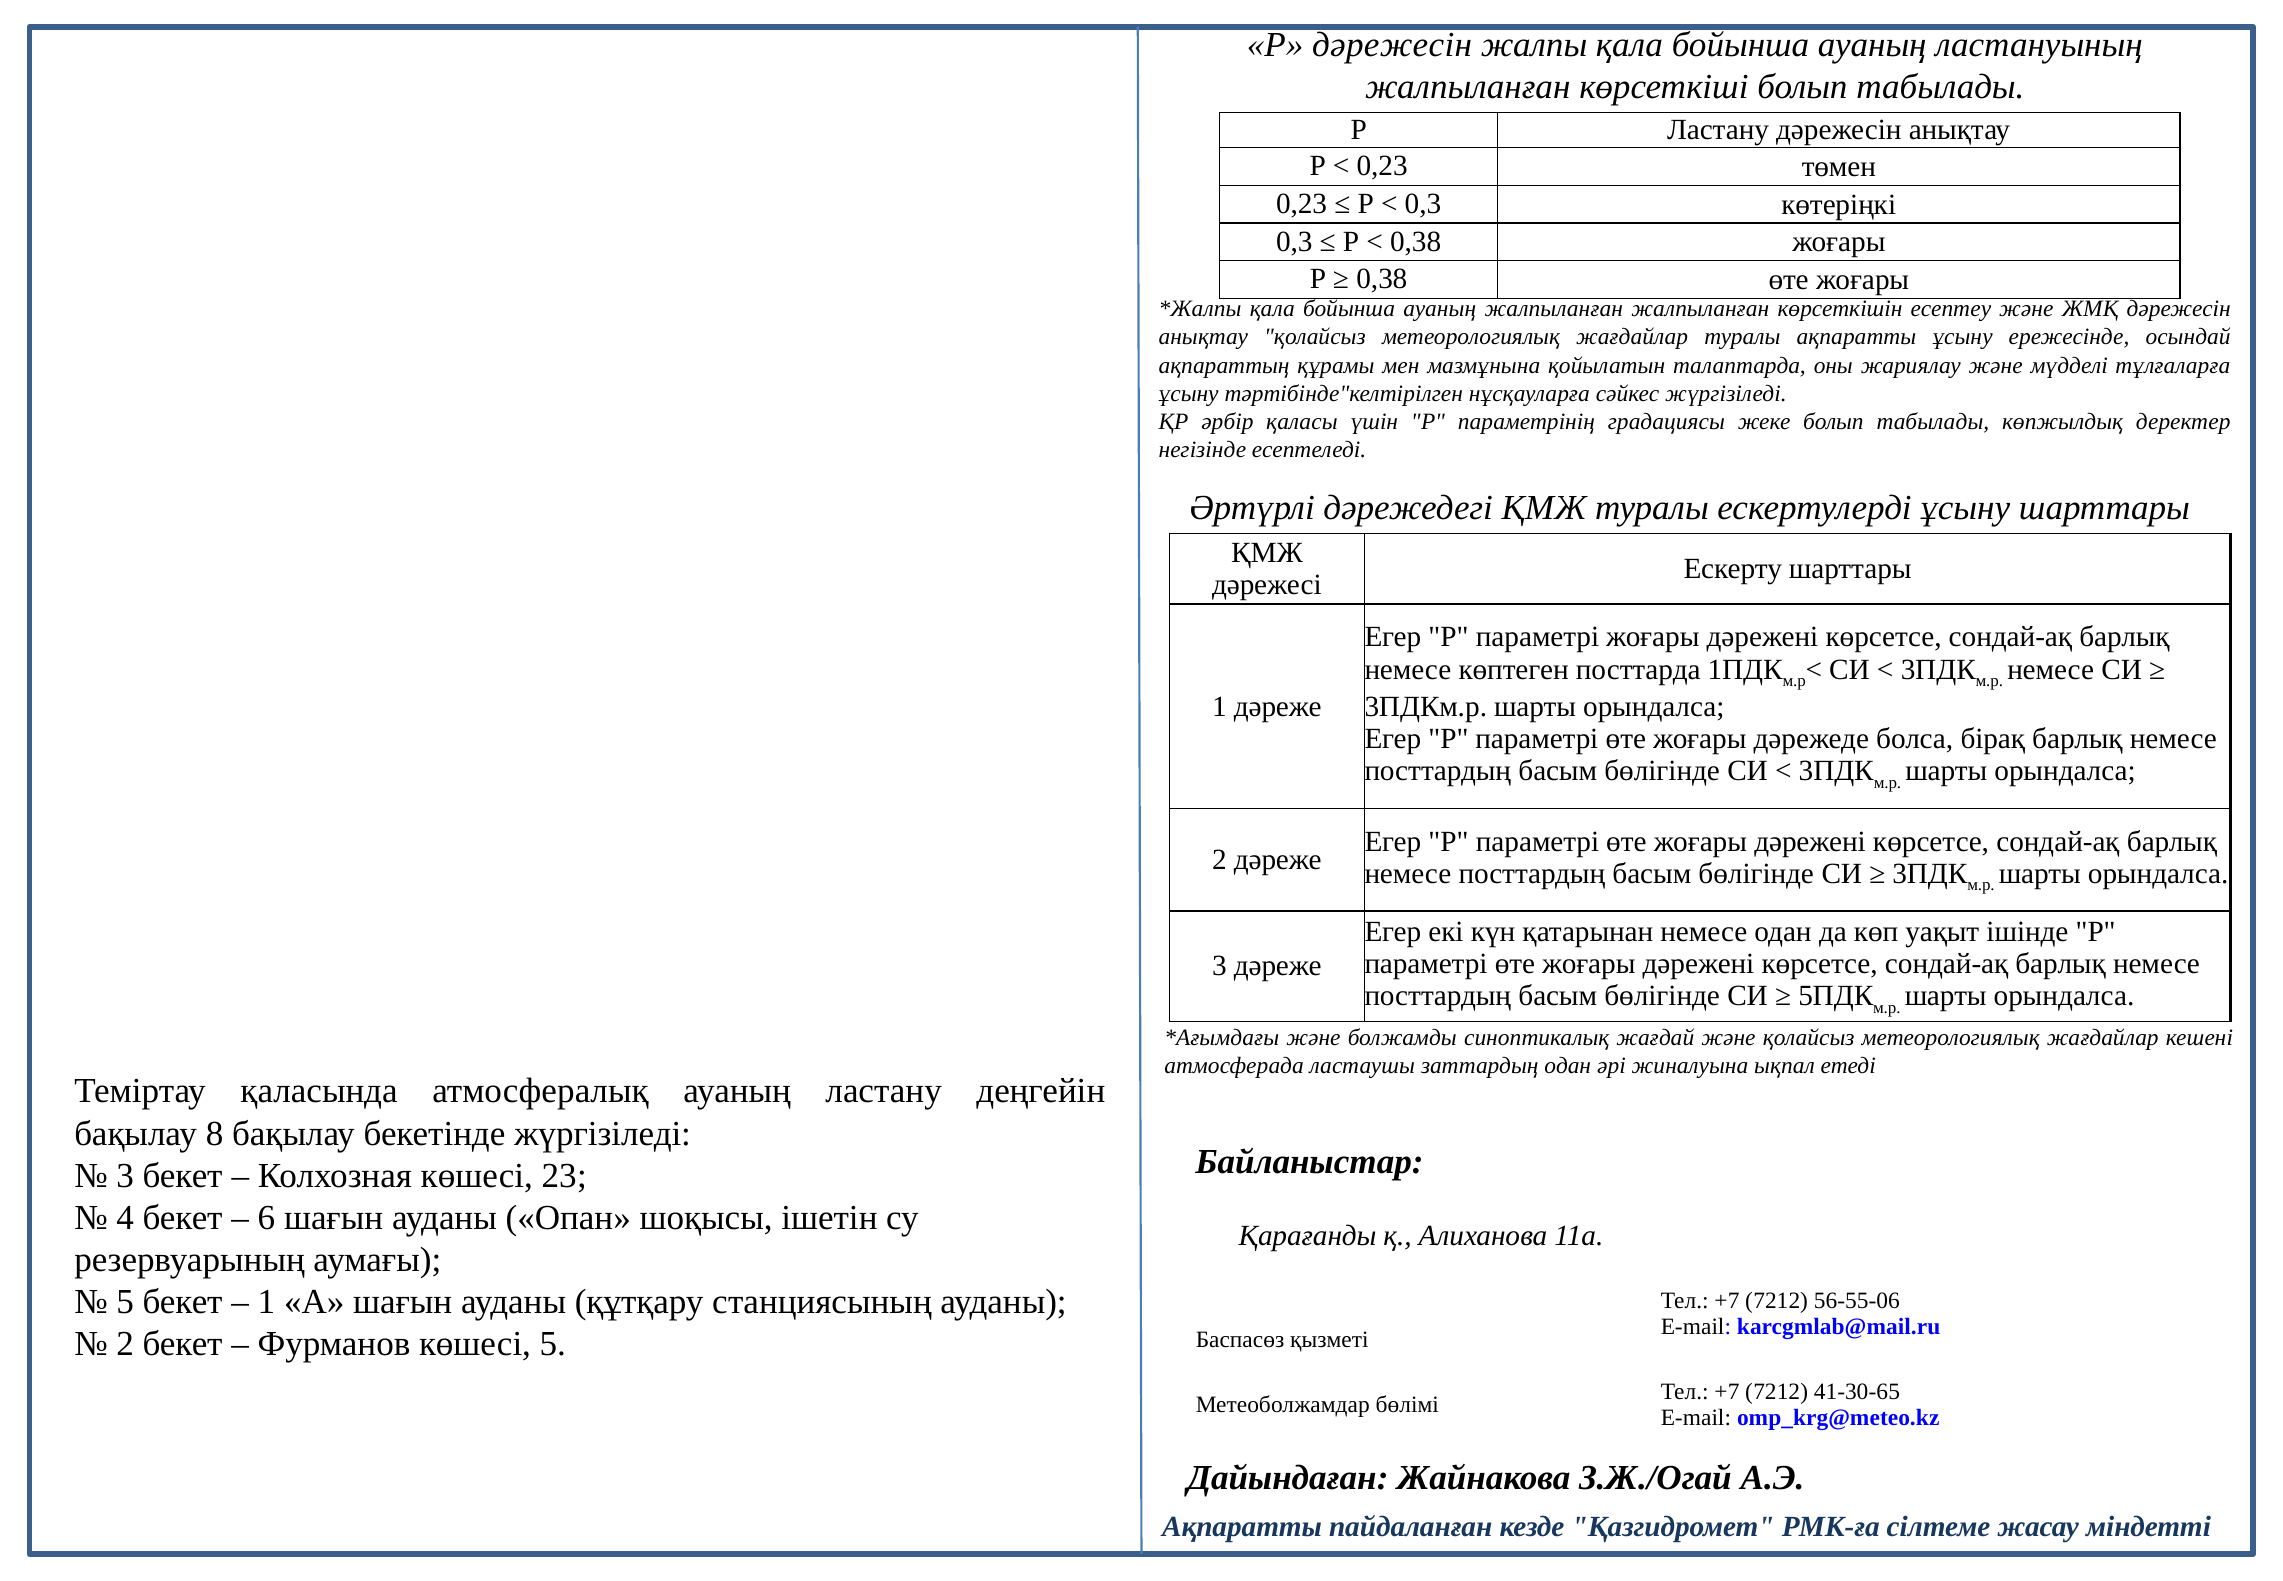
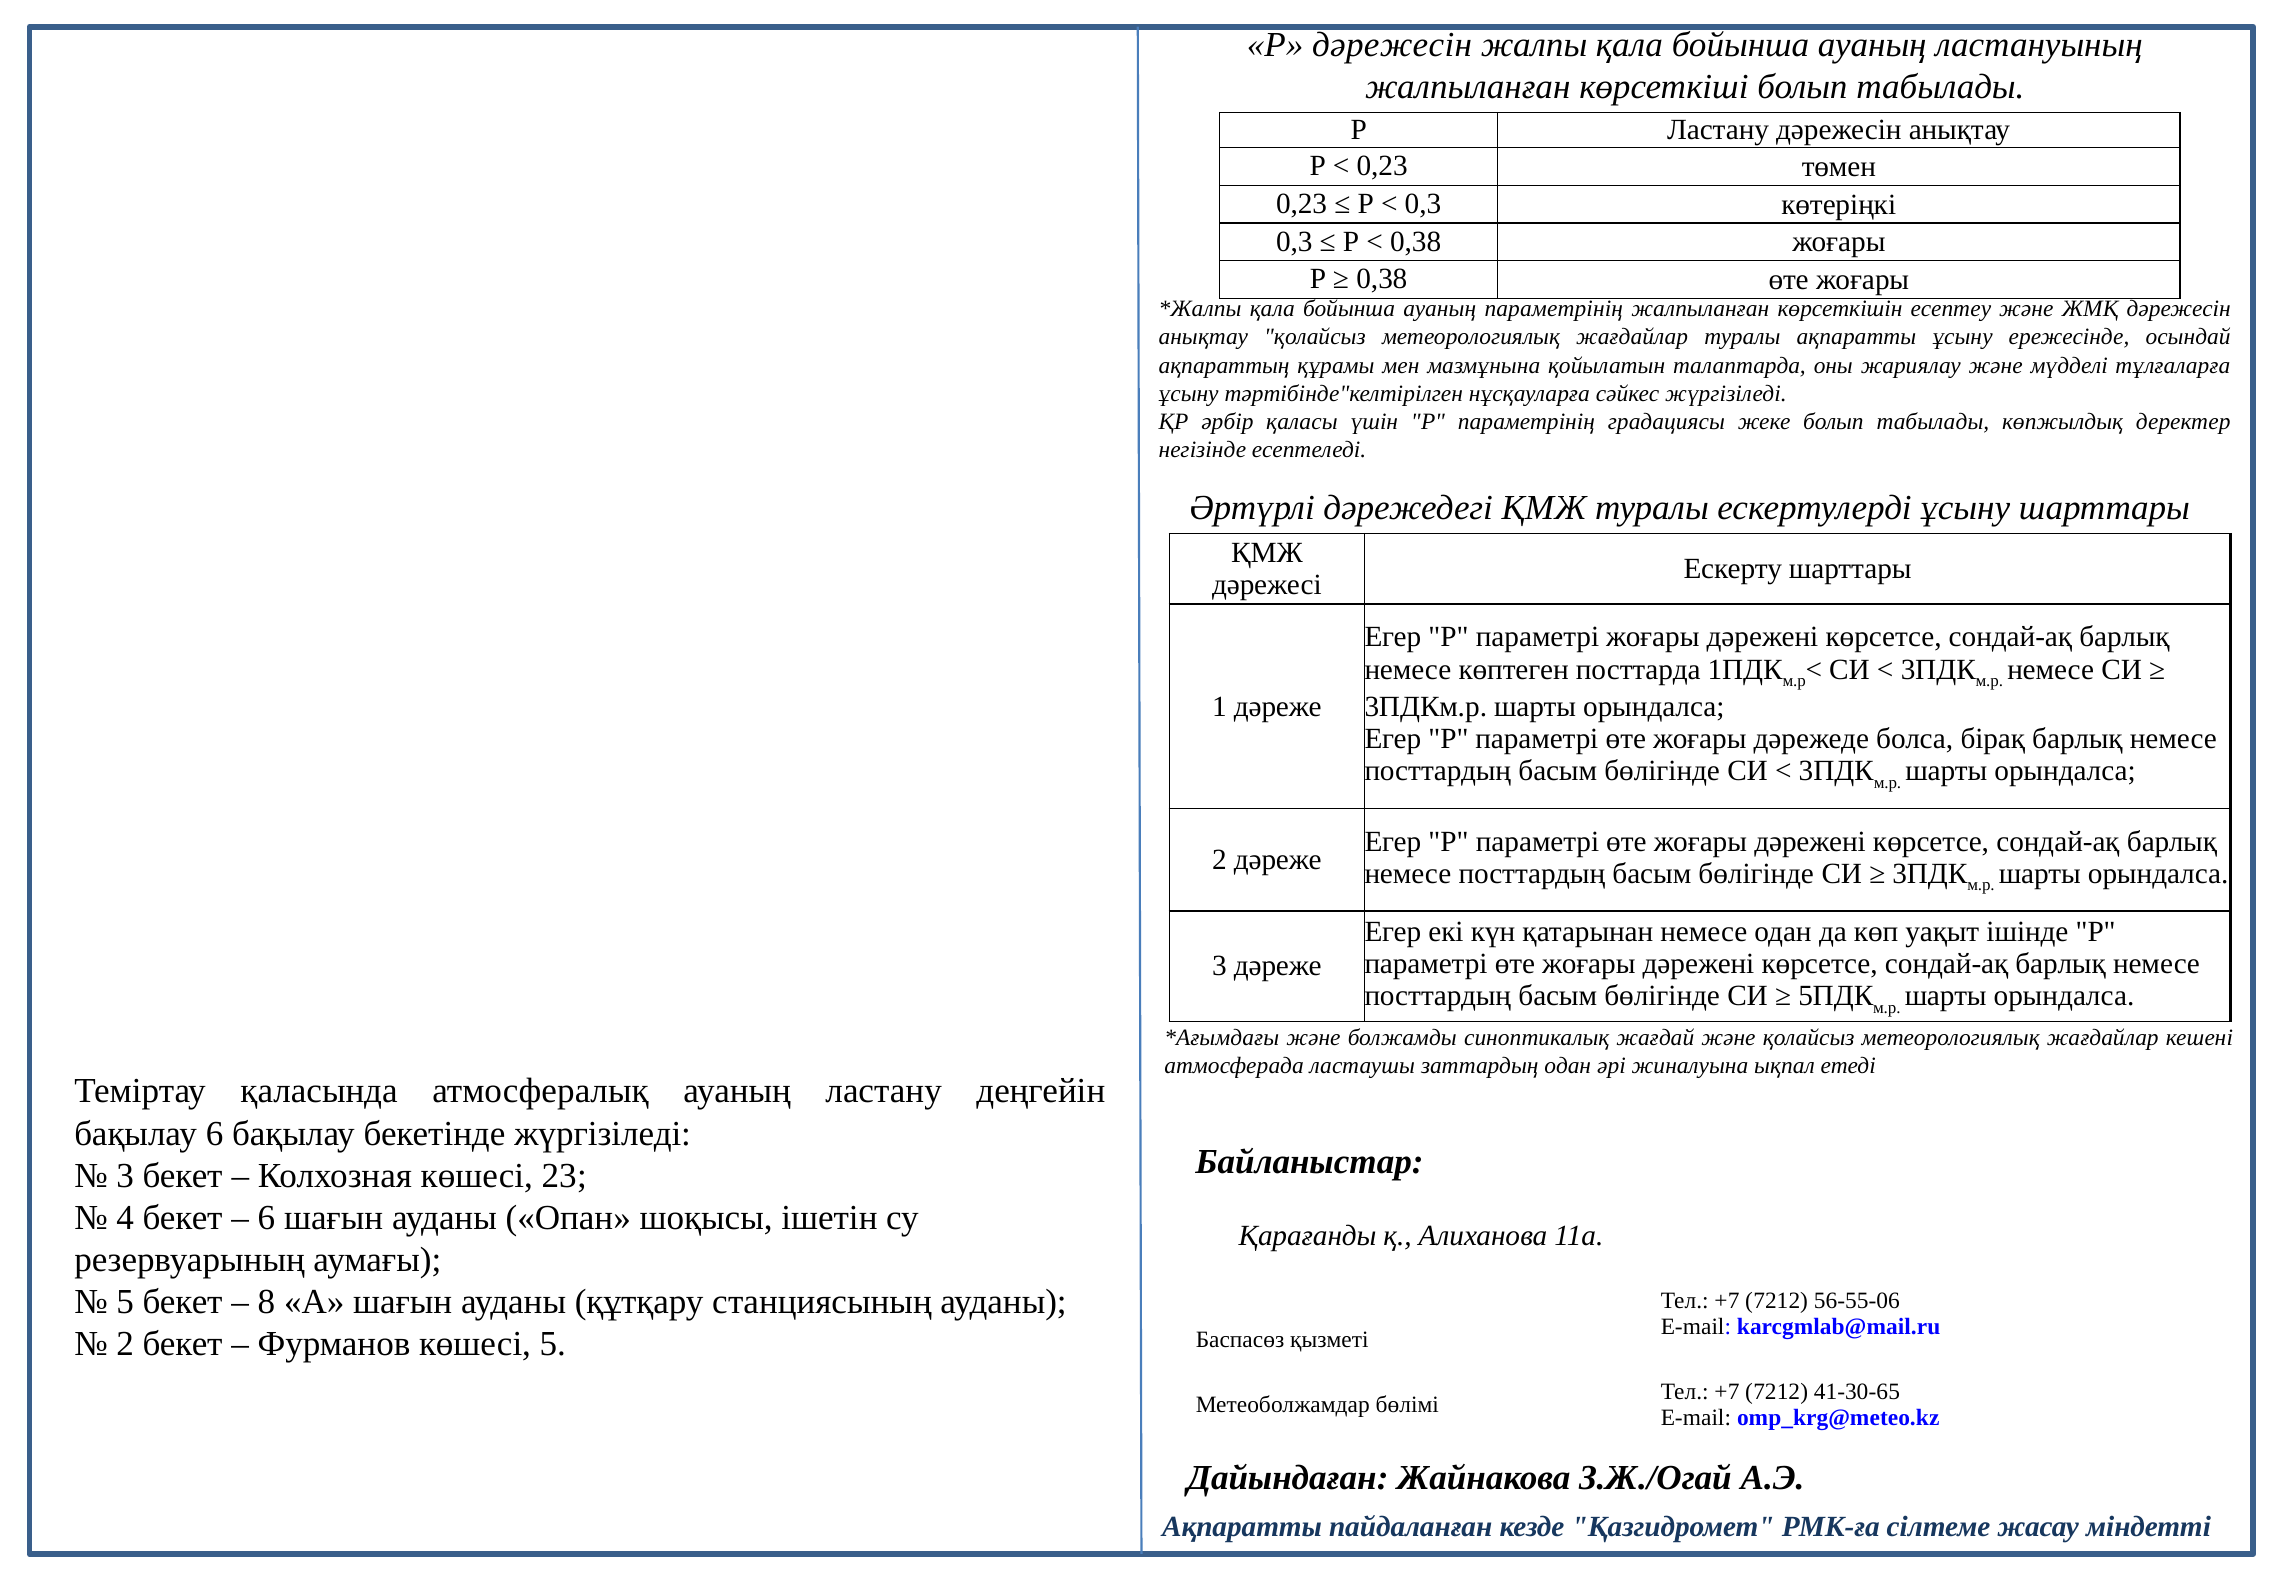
ауаның жалпыланған: жалпыланған -> параметрінің
бақылау 8: 8 -> 6
1 at (266, 1302): 1 -> 8
